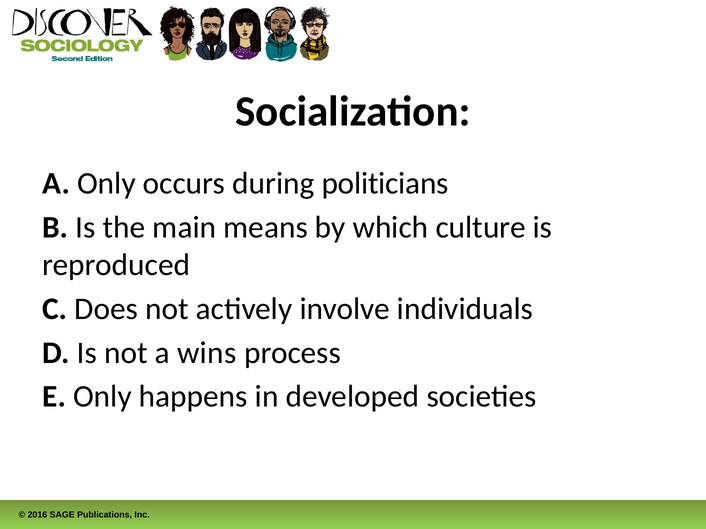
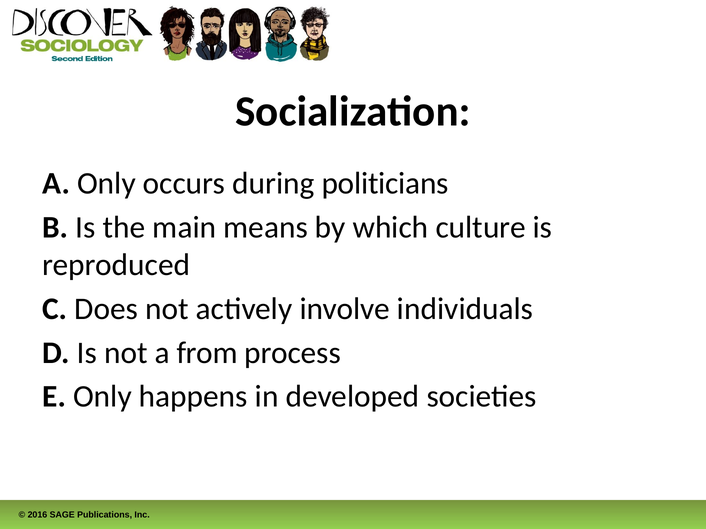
wins: wins -> from
